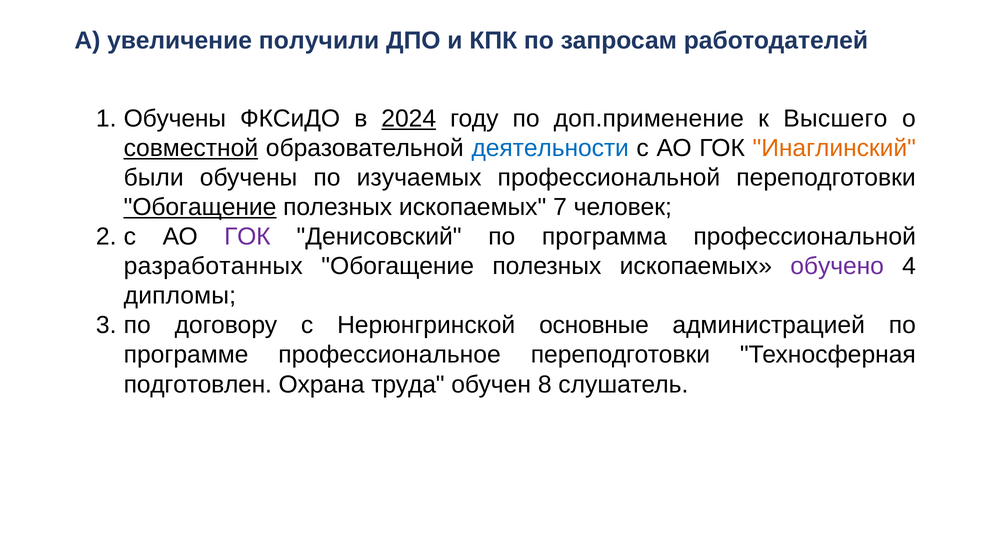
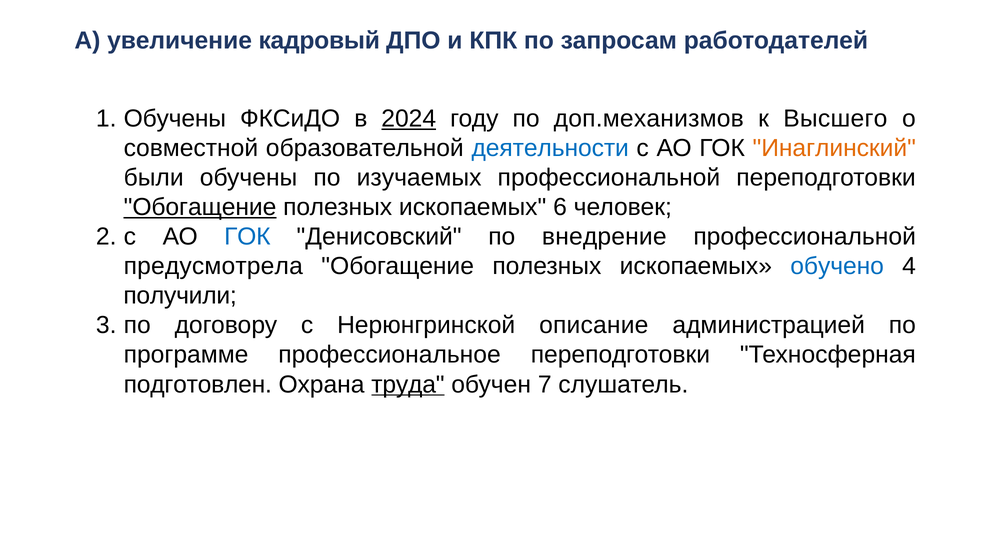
получили: получили -> кадровый
доп.применение: доп.применение -> доп.механизмов
совместной underline: present -> none
7: 7 -> 6
ГОК at (247, 237) colour: purple -> blue
программа: программа -> внедрение
разработанных: разработанных -> предусмотрела
обучено colour: purple -> blue
дипломы: дипломы -> получили
основные: основные -> описание
труда underline: none -> present
8: 8 -> 7
